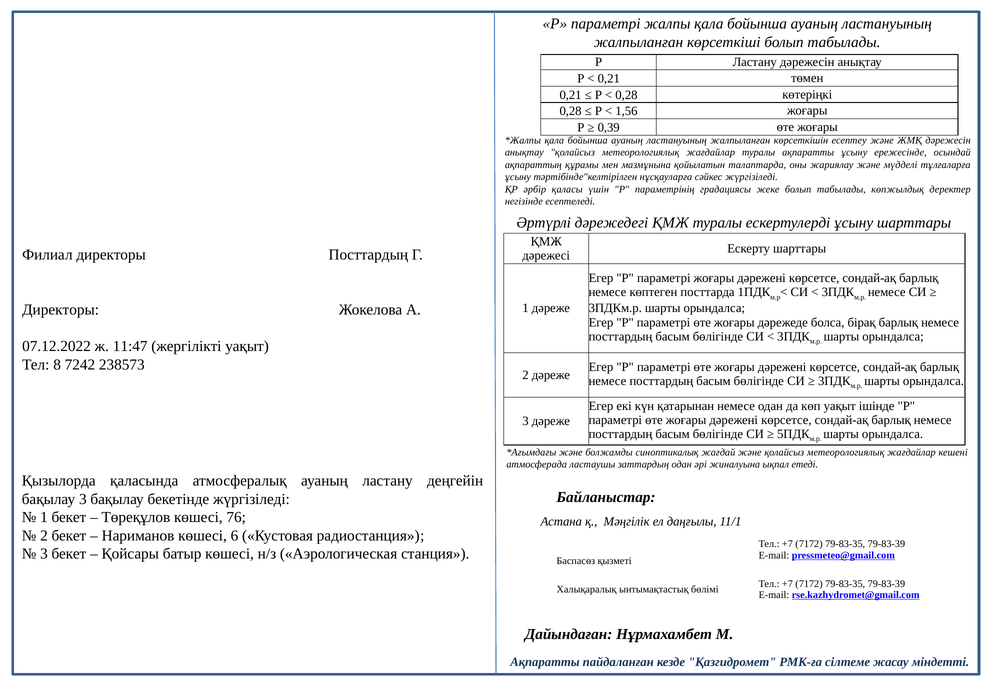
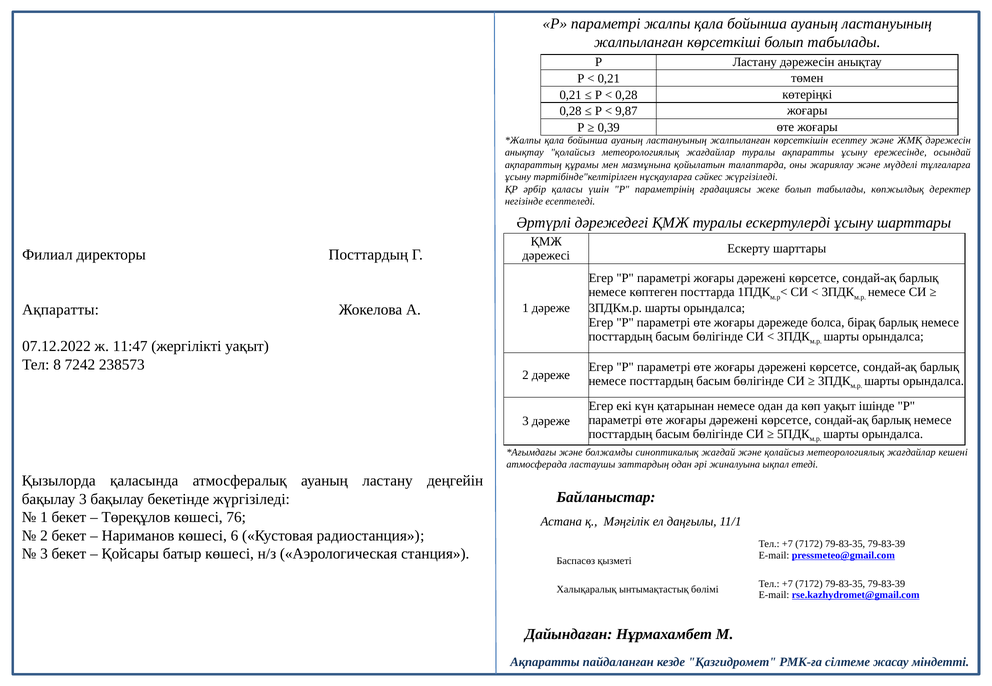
1,56: 1,56 -> 9,87
Директоры at (61, 310): Директоры -> Ақпаратты
